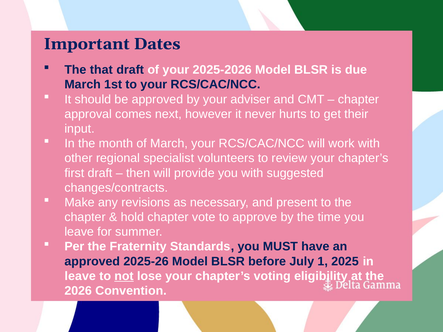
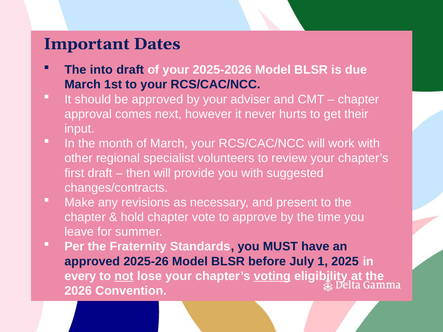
that: that -> into
leave at (80, 276): leave -> every
voting underline: none -> present
